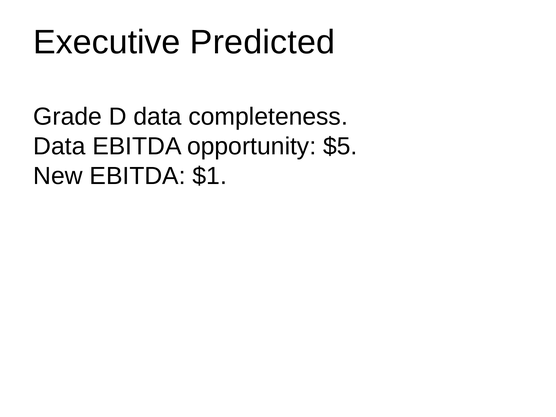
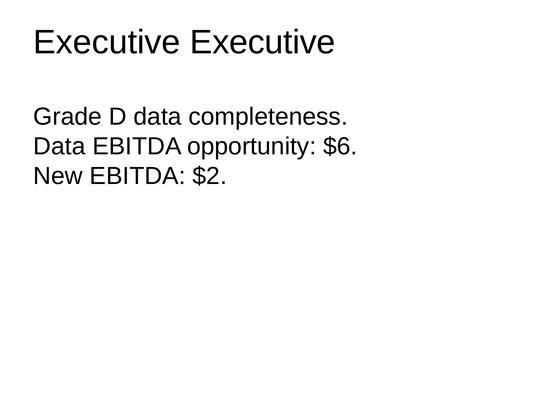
Executive Predicted: Predicted -> Executive
$5: $5 -> $6
$1: $1 -> $2
